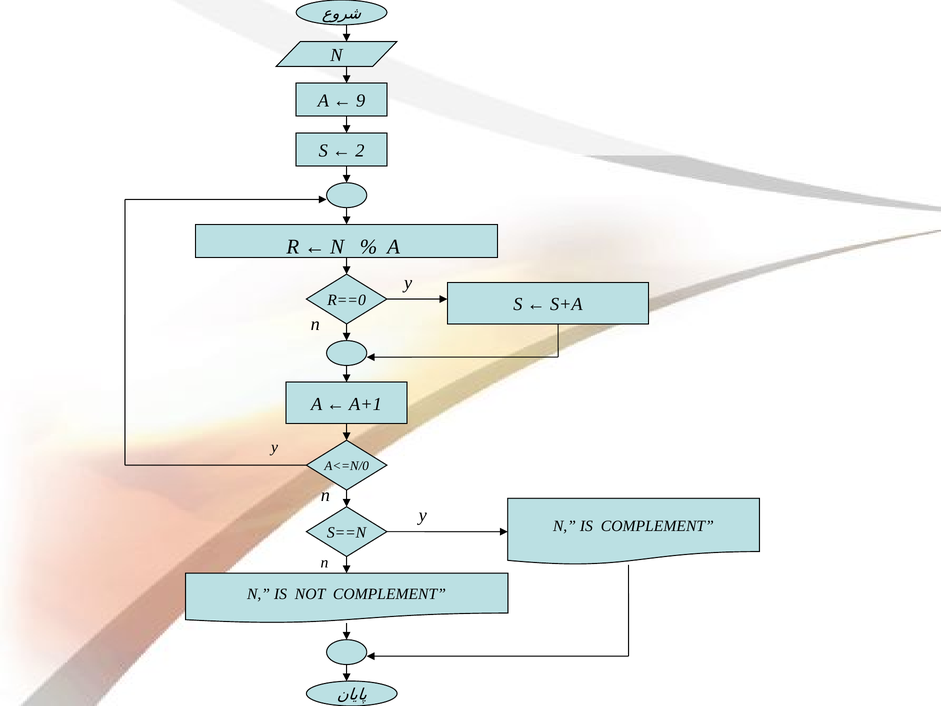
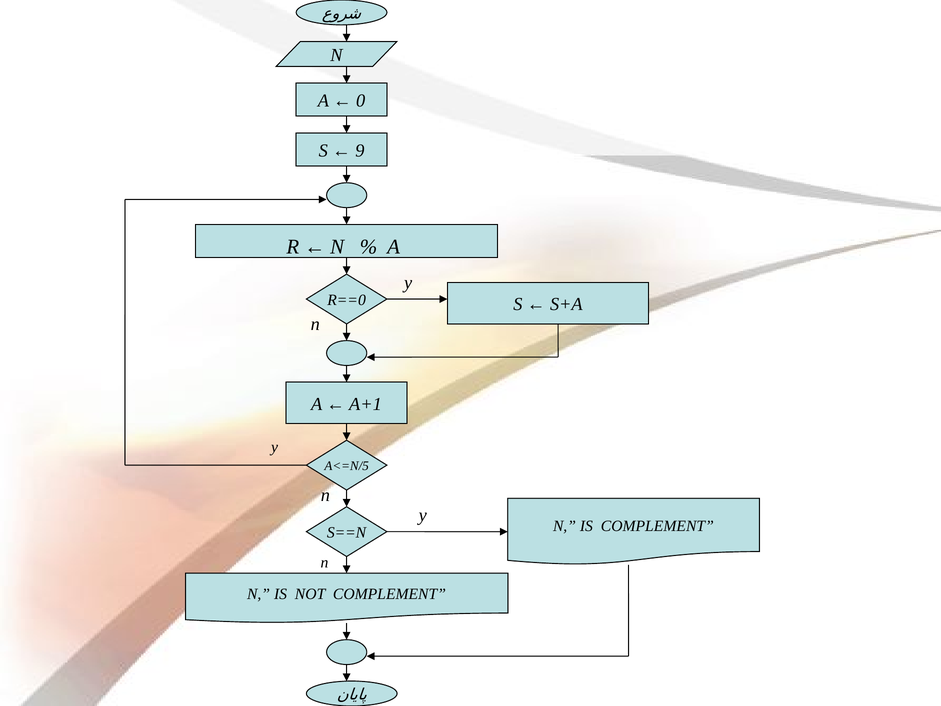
9: 9 -> 0
2: 2 -> 9
A<=N/0: A<=N/0 -> A<=N/5
